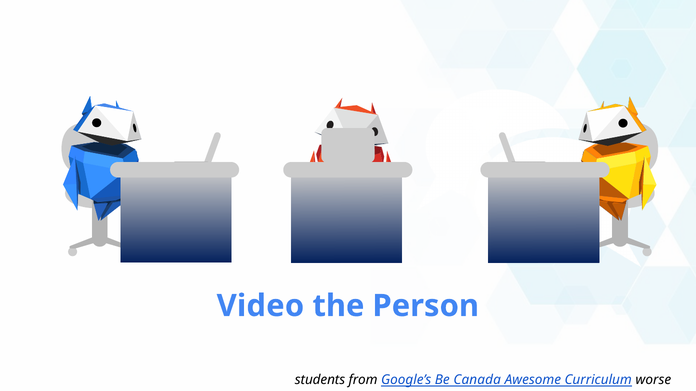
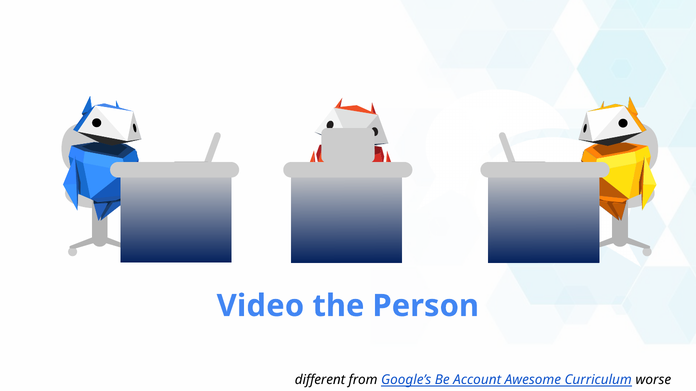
students: students -> different
Canada: Canada -> Account
